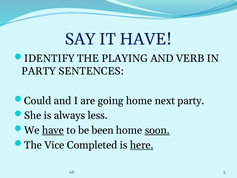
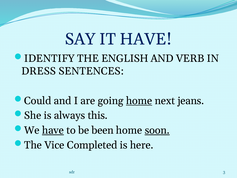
PLAYING: PLAYING -> ENGLISH
PARTY at (39, 71): PARTY -> DRESS
home at (139, 101) underline: none -> present
next party: party -> jeans
less: less -> this
here underline: present -> none
